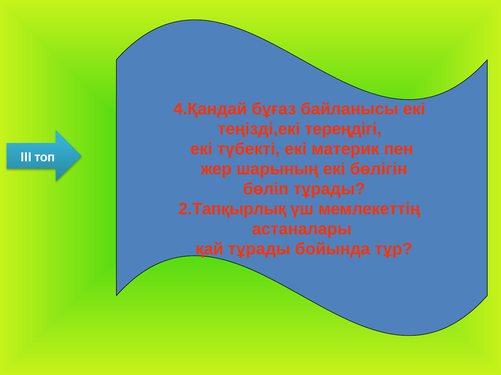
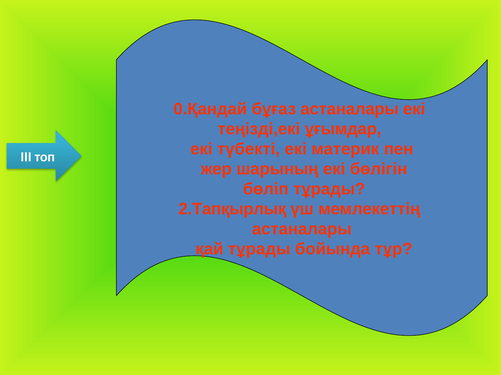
4.Қандай: 4.Қандай -> 0.Қандай
бұғаз байланысы: байланысы -> астаналары
тереңдігі: тереңдігі -> ұғымдар
